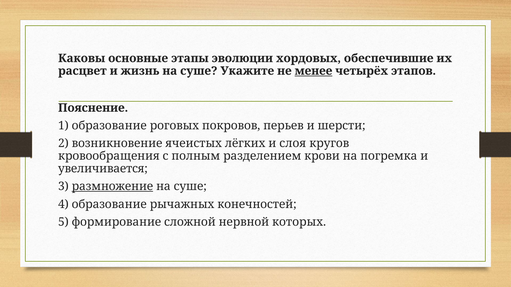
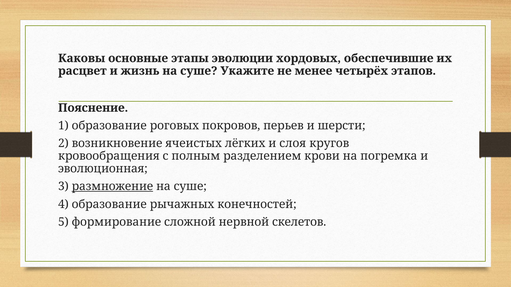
менее underline: present -> none
увеличивается: увеличивается -> эволюционная
которых: которых -> скелетов
